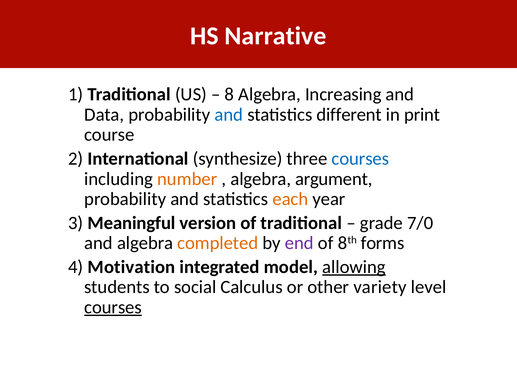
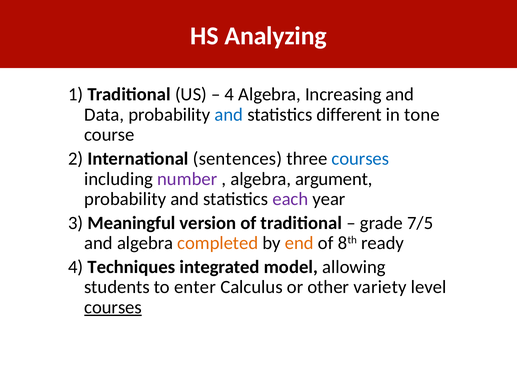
Narrative: Narrative -> Analyzing
8 at (229, 94): 8 -> 4
print: print -> tone
synthesize: synthesize -> sentences
number colour: orange -> purple
each colour: orange -> purple
7/0: 7/0 -> 7/5
end colour: purple -> orange
forms: forms -> ready
Motivation: Motivation -> Techniques
allowing underline: present -> none
social: social -> enter
